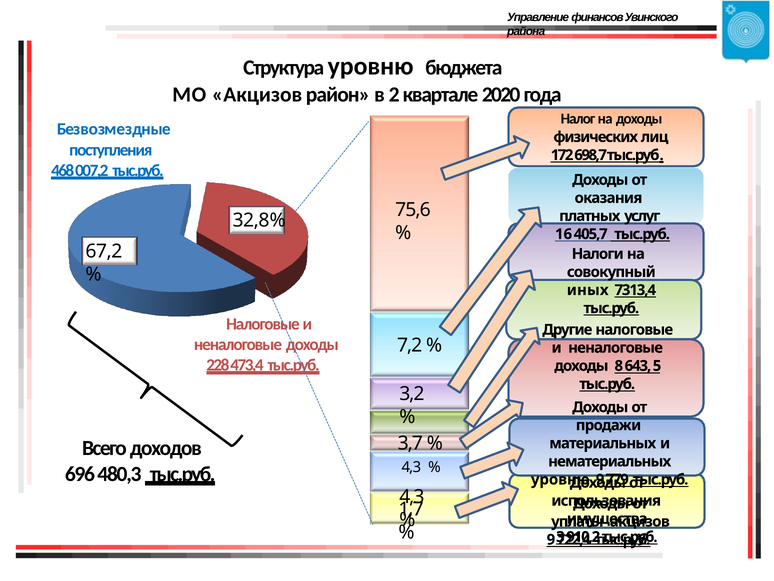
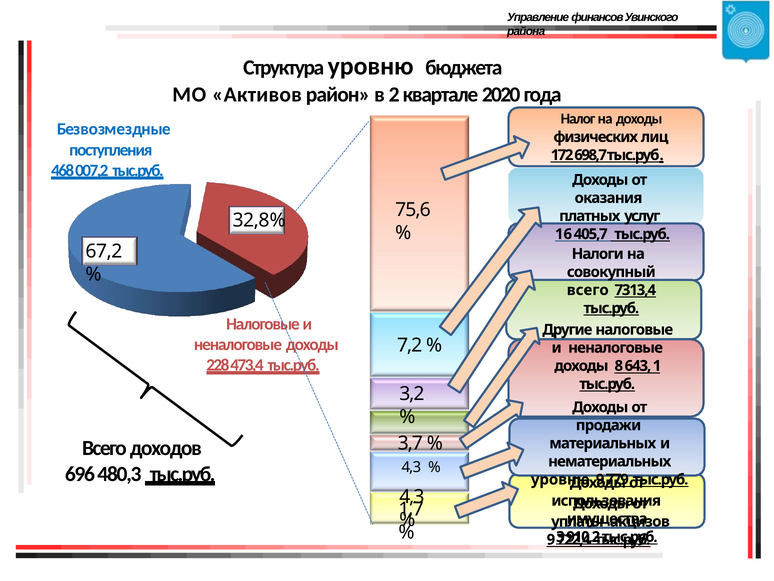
МО Акцизов: Акцизов -> Активов
иных at (588, 290): иных -> всего
5: 5 -> 1
